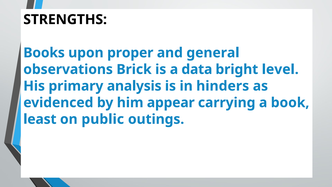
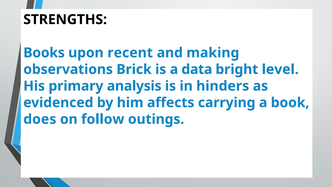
proper: proper -> recent
general: general -> making
appear: appear -> affects
least: least -> does
public: public -> follow
